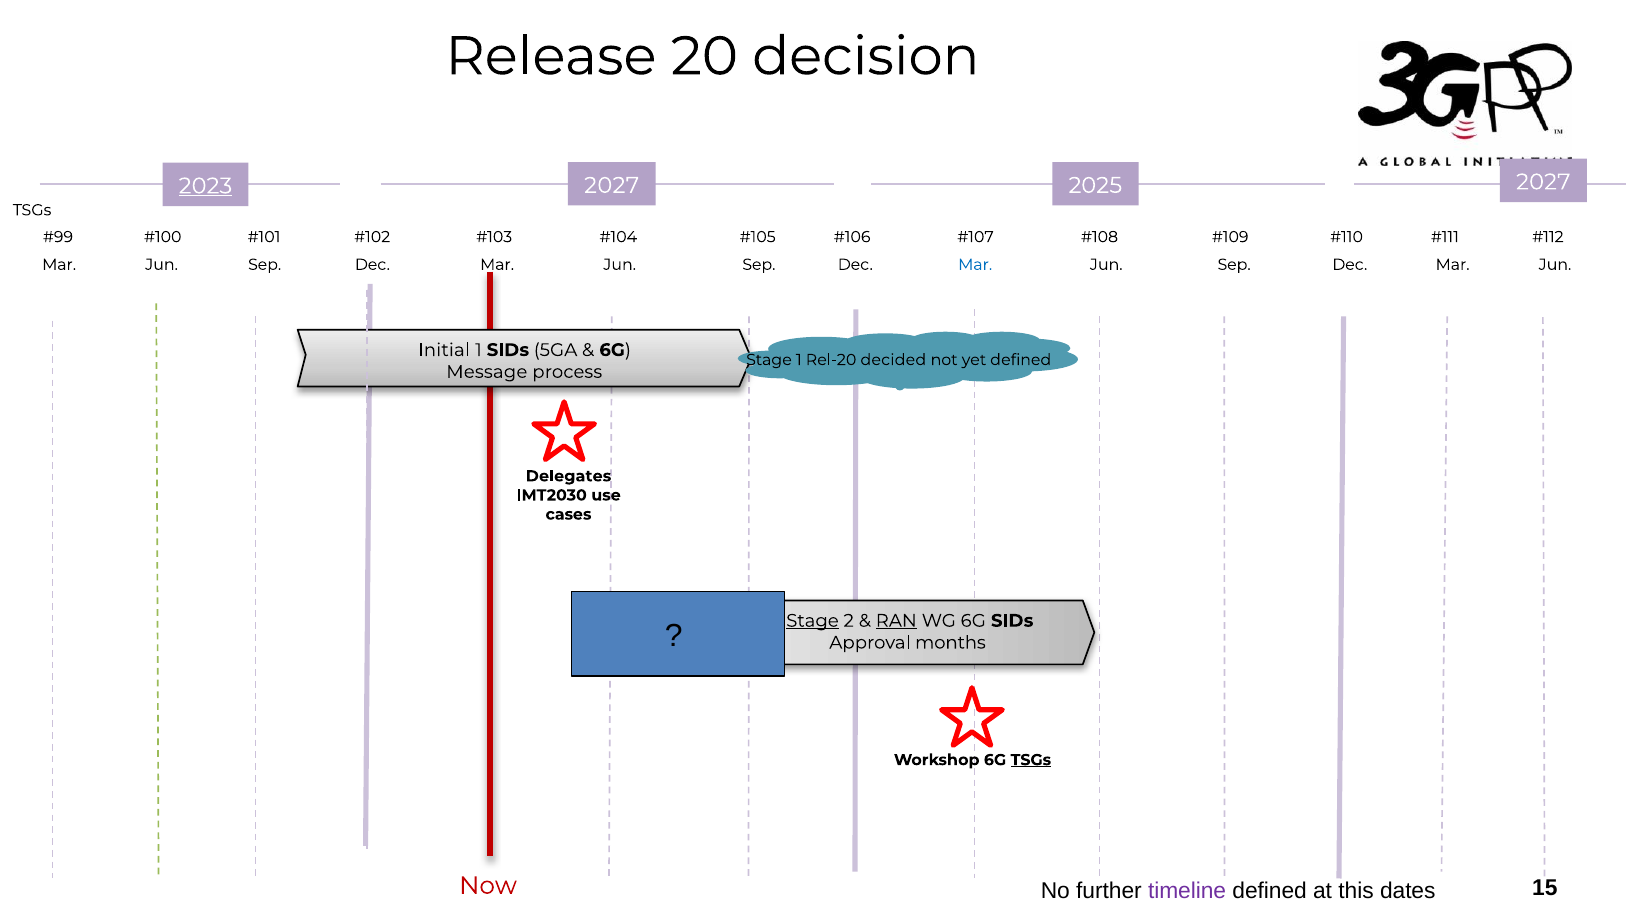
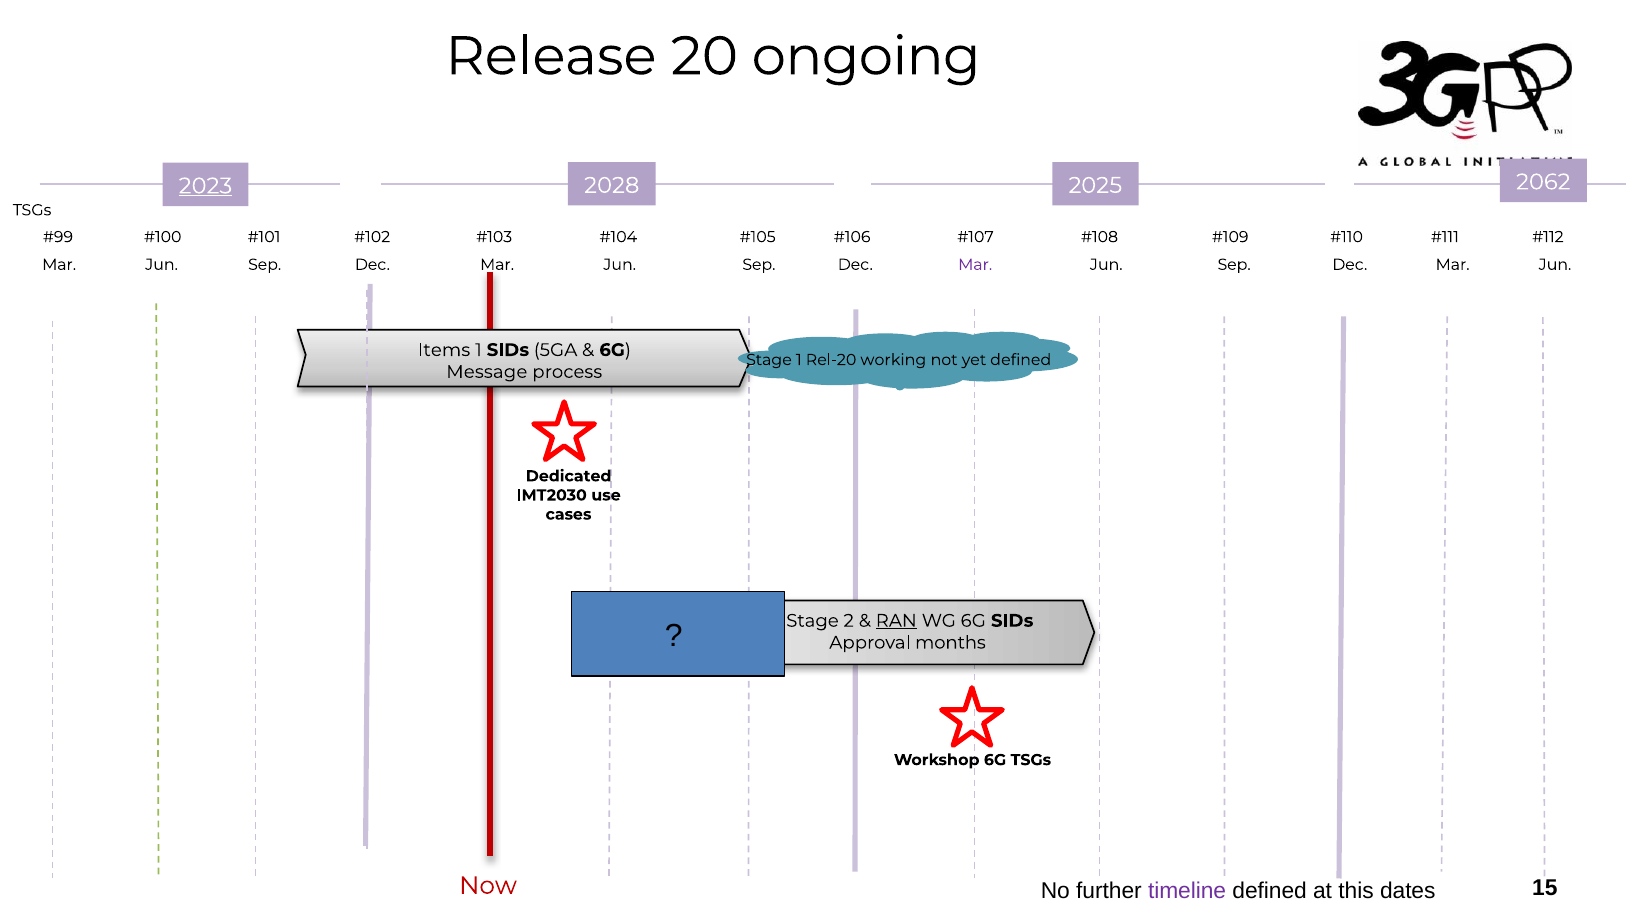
decision: decision -> ongoing
2027 at (1543, 182): 2027 -> 2062
2027 at (612, 185): 2027 -> 2028
Mar at (975, 264) colour: blue -> purple
Initial: Initial -> Items
decided: decided -> working
Delegates: Delegates -> Dedicated
Stage at (812, 620) underline: present -> none
TSGs at (1031, 760) underline: present -> none
